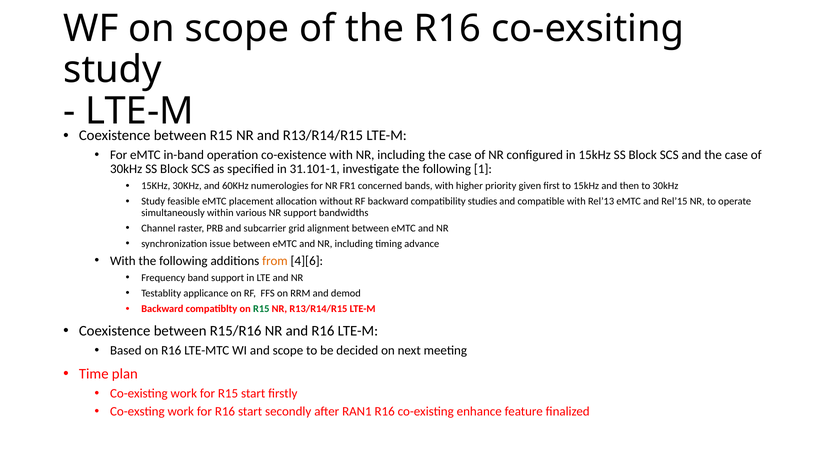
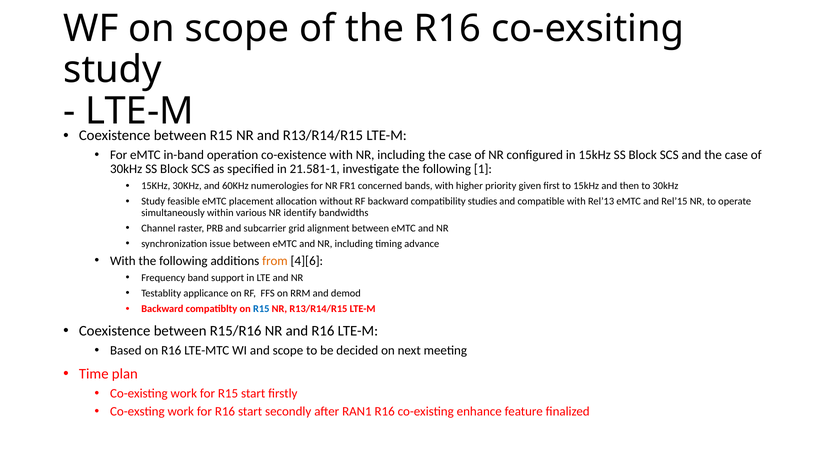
31.101-1: 31.101-1 -> 21.581-1
NR support: support -> identify
R15 at (261, 308) colour: green -> blue
